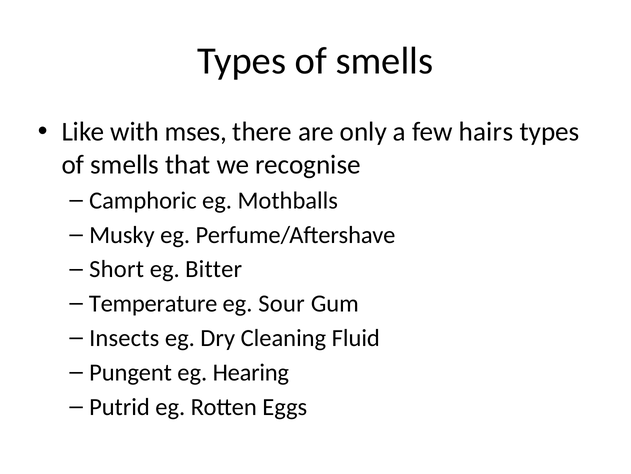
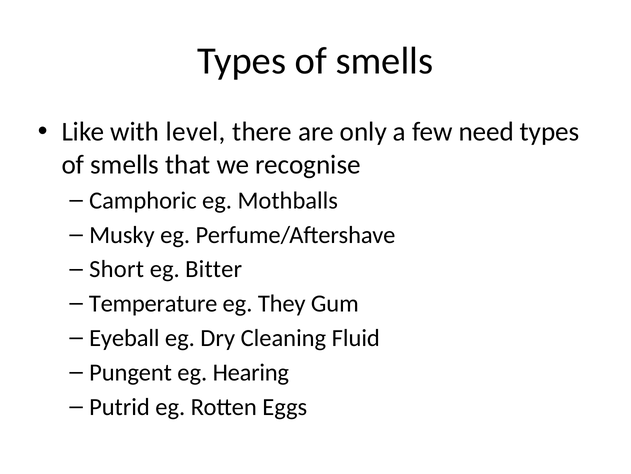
mses: mses -> level
hairs: hairs -> need
Sour: Sour -> They
Insects: Insects -> Eyeball
